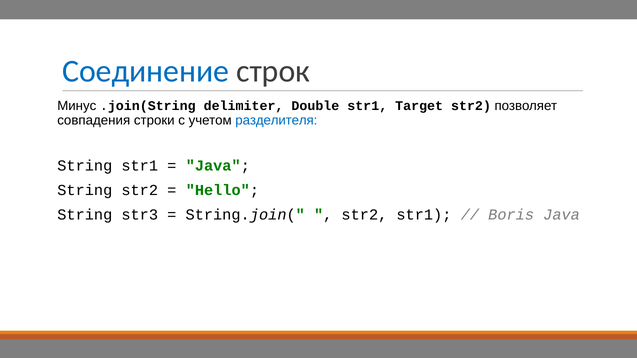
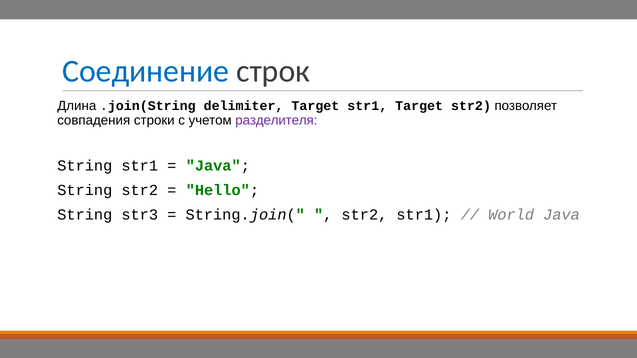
Минус: Минус -> Длина
delimiter Double: Double -> Target
разделителя colour: blue -> purple
Boris: Boris -> World
